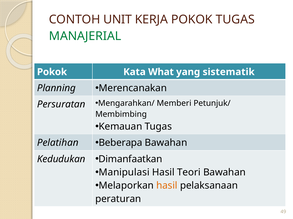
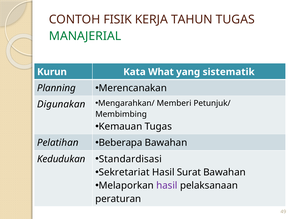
UNIT: UNIT -> FISIK
KERJA POKOK: POKOK -> TAHUN
Pokok at (52, 72): Pokok -> Kurun
Persuratan: Persuratan -> Digunakan
Dimanfaatkan: Dimanfaatkan -> Standardisasi
Manipulasi: Manipulasi -> Sekretariat
Teori: Teori -> Surat
hasil at (167, 186) colour: orange -> purple
